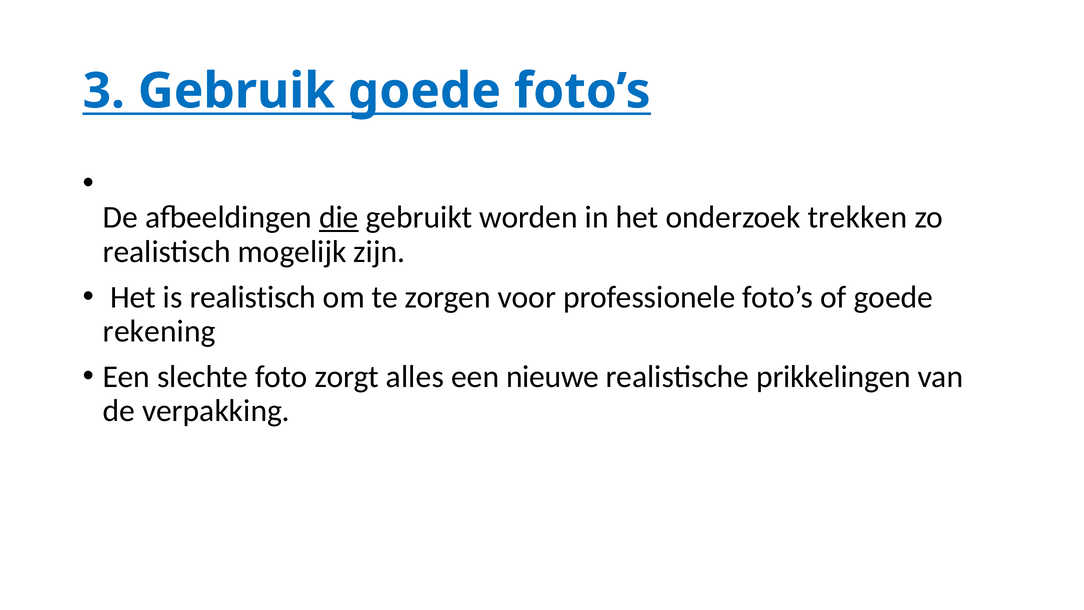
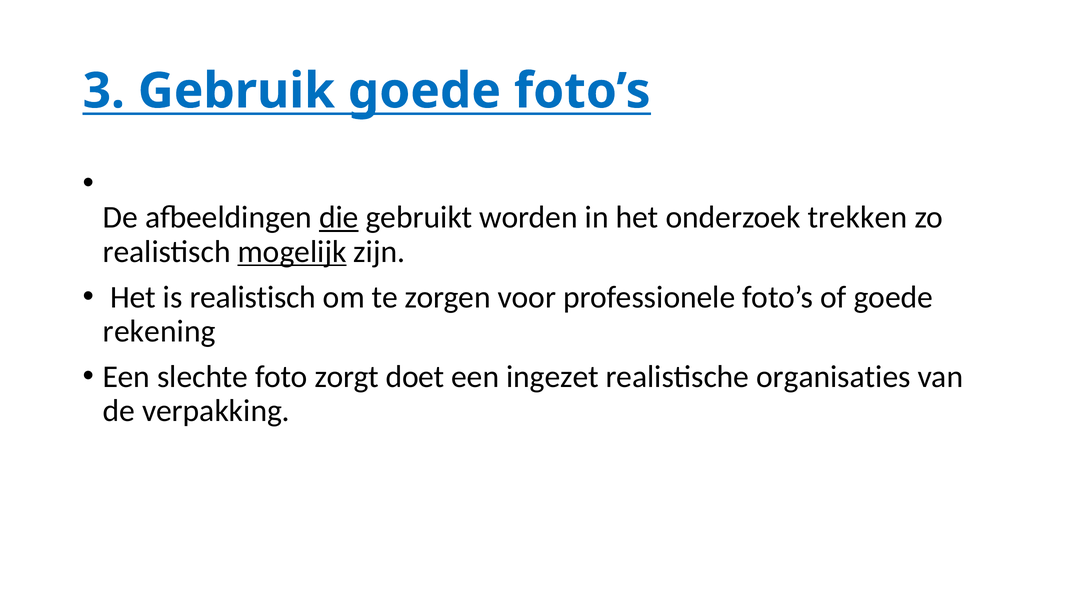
mogelijk underline: none -> present
alles: alles -> doet
nieuwe: nieuwe -> ingezet
prikkelingen: prikkelingen -> organisaties
